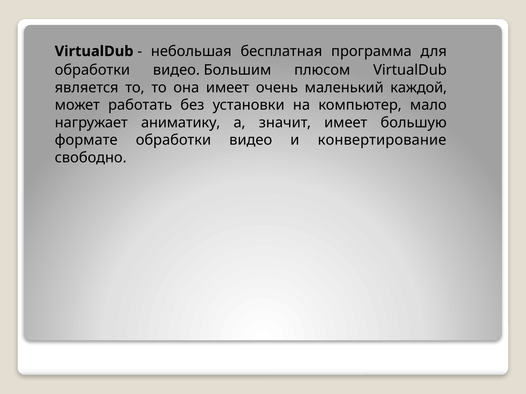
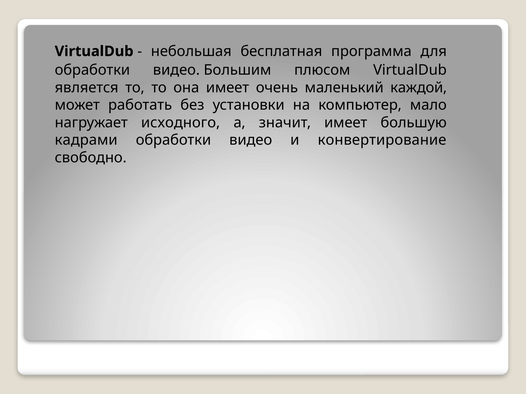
аниматику: аниматику -> исходного
формате: формате -> кадрами
